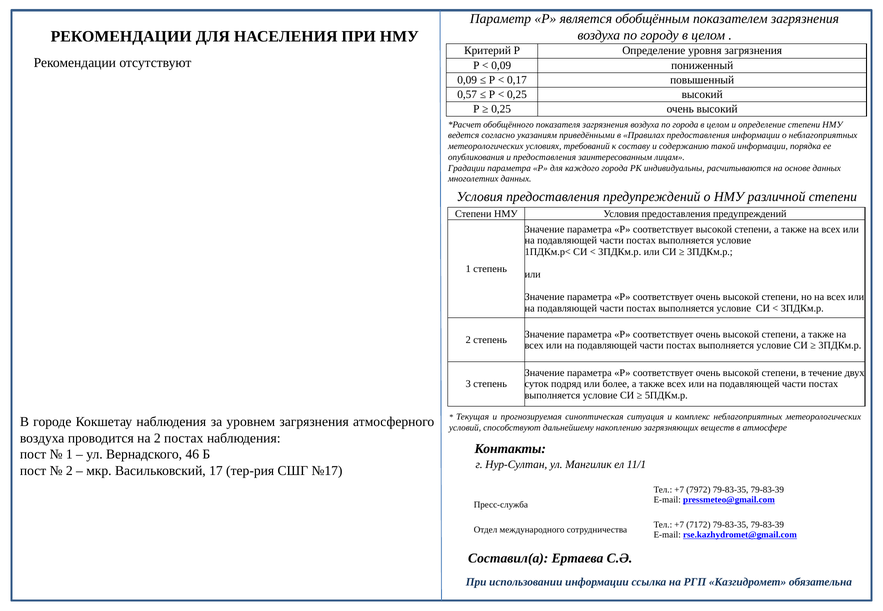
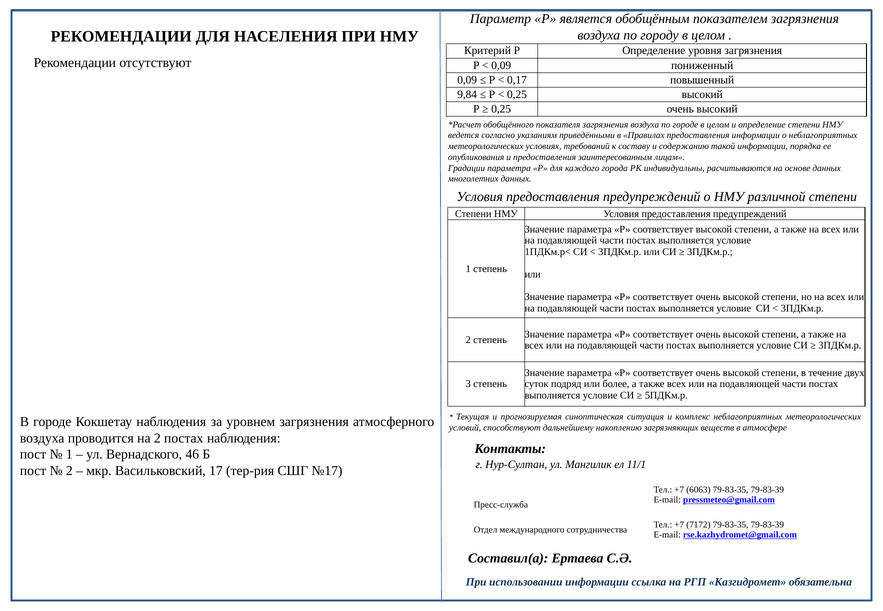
0,57: 0,57 -> 9,84
по города: города -> городе
7972: 7972 -> 6063
